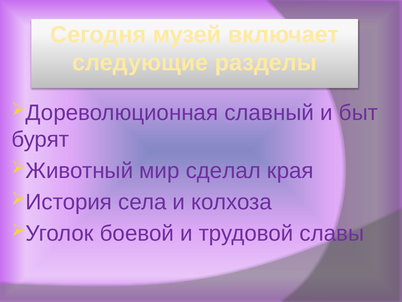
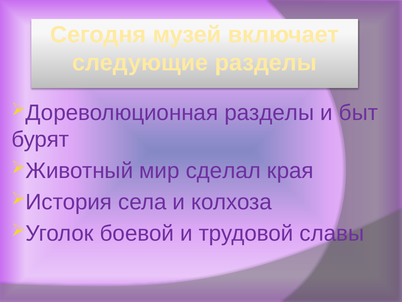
славный at (269, 113): славный -> разделы
